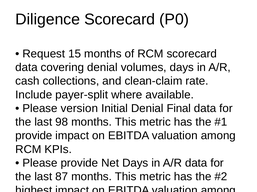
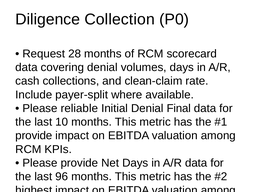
Diligence Scorecard: Scorecard -> Collection
15: 15 -> 28
version: version -> reliable
98: 98 -> 10
87: 87 -> 96
